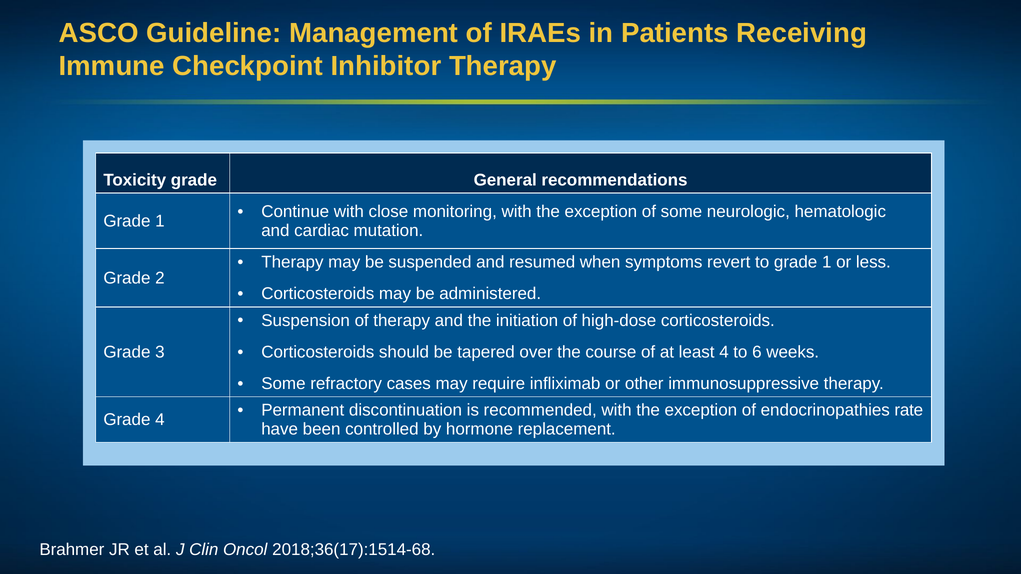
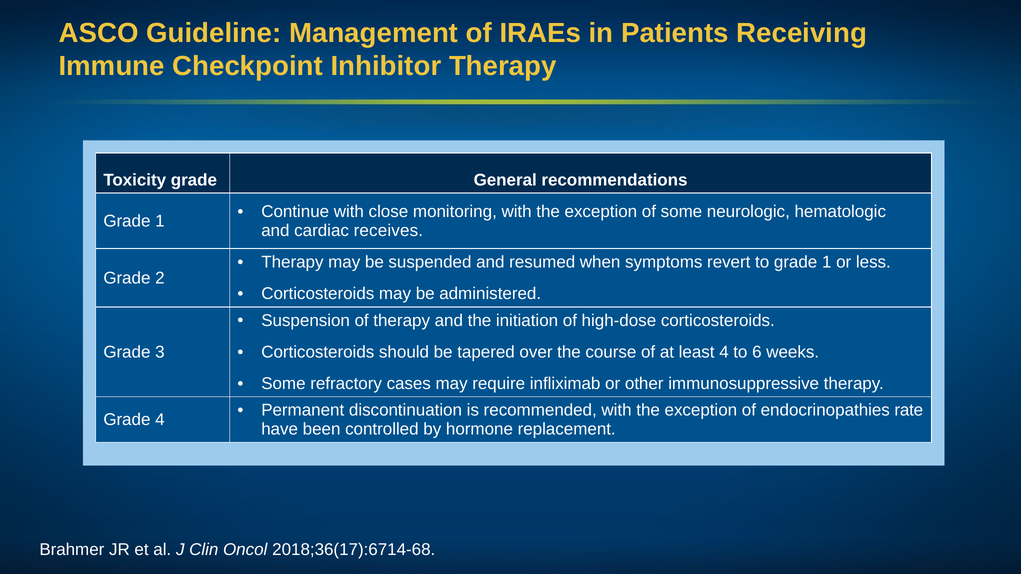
mutation: mutation -> receives
2018;36(17):1514-68: 2018;36(17):1514-68 -> 2018;36(17):6714-68
